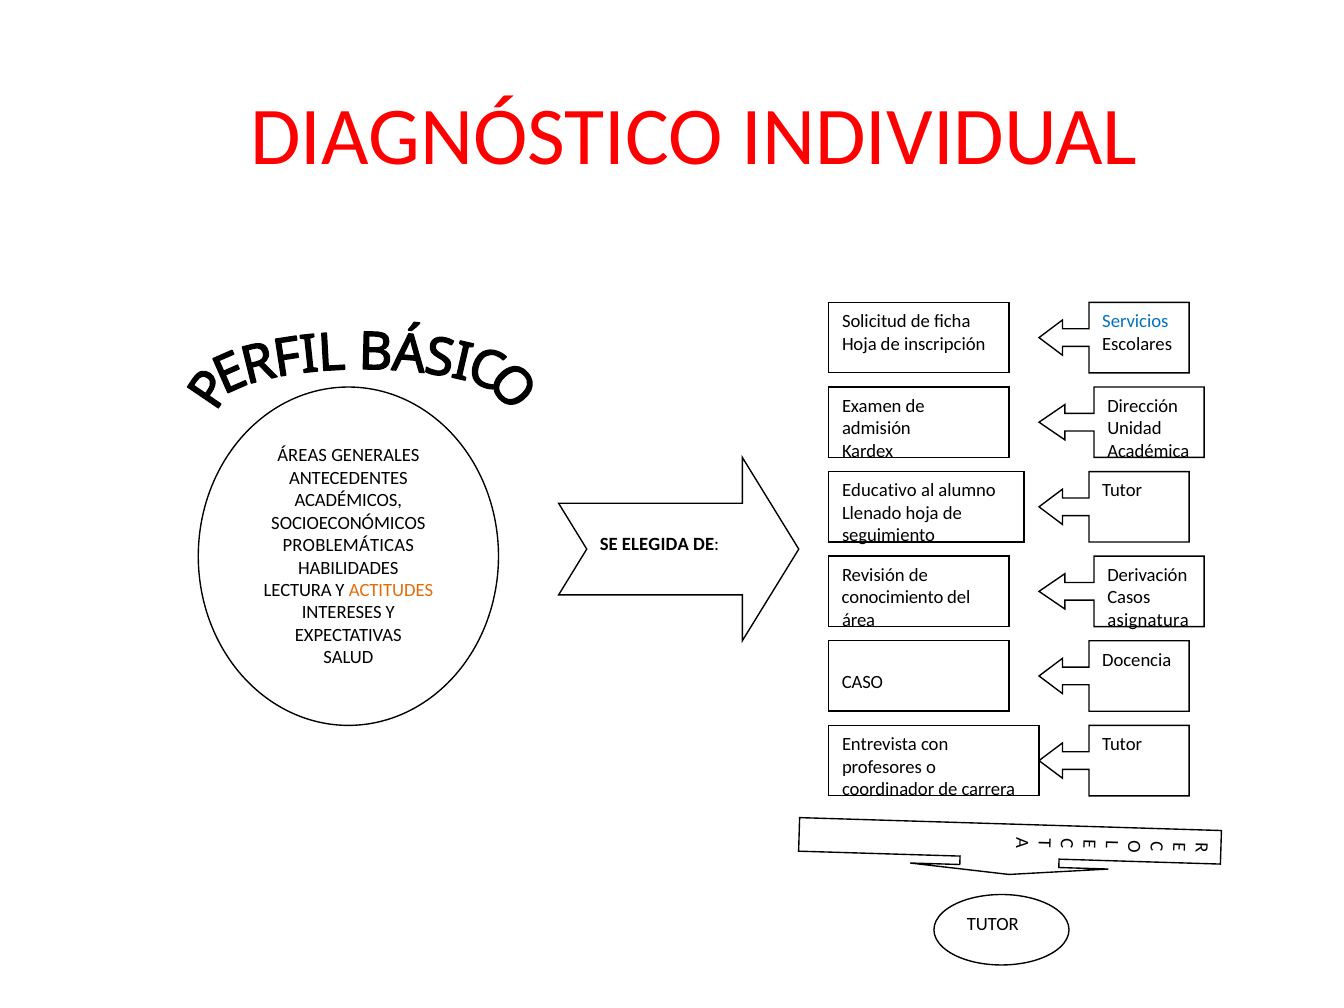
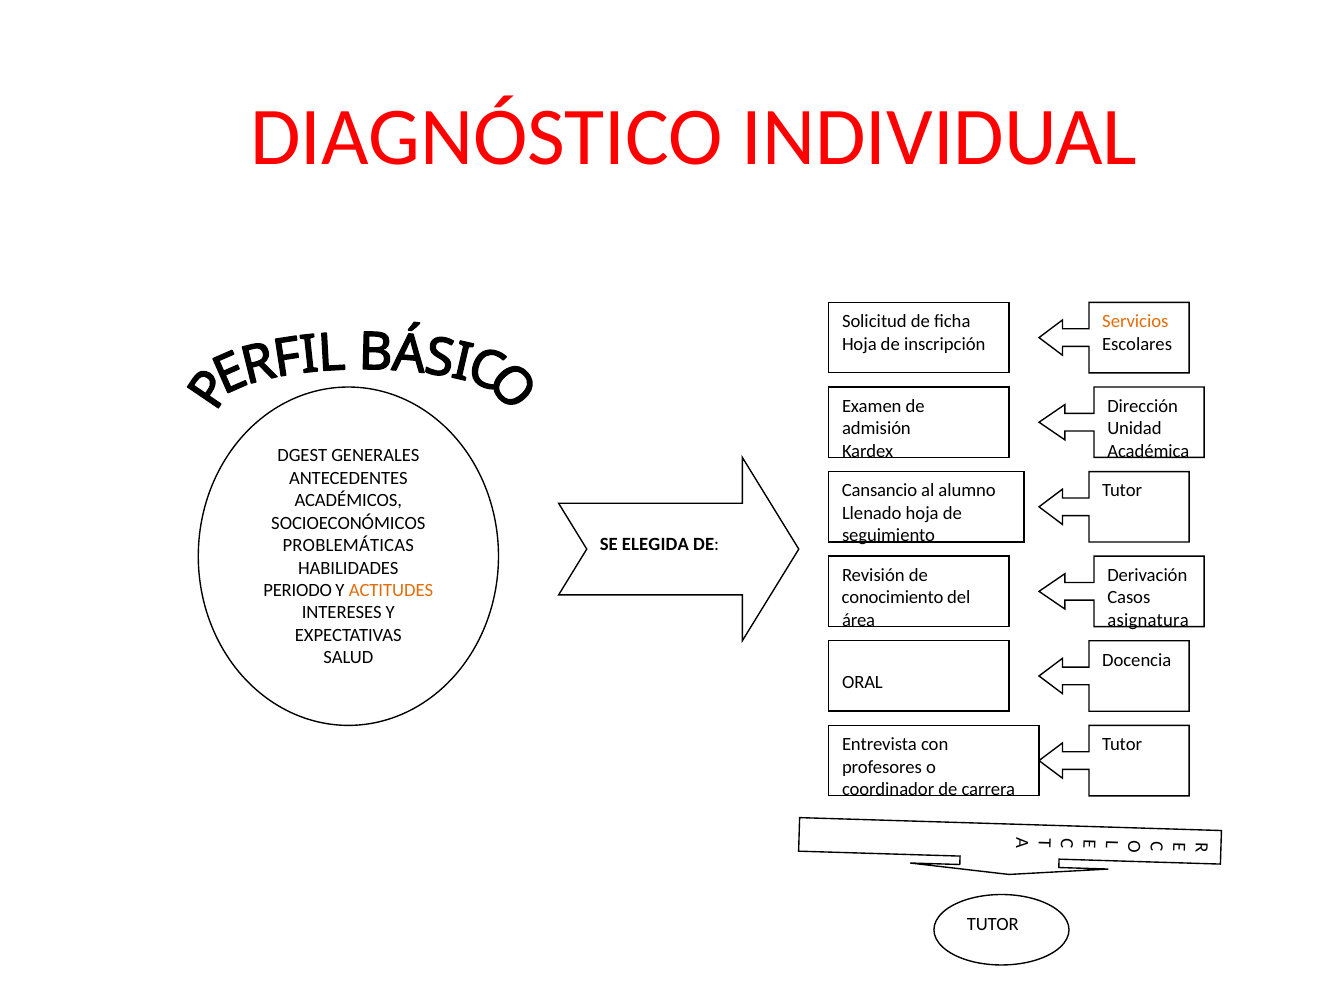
Servicios colour: blue -> orange
ÁREAS: ÁREAS -> DGEST
Educativo: Educativo -> Cansancio
LECTURA: LECTURA -> PERIODO
CASO: CASO -> ORAL
